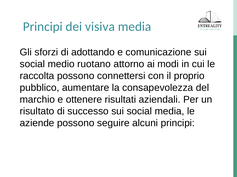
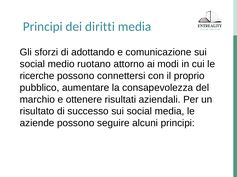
visiva: visiva -> diritti
raccolta: raccolta -> ricerche
